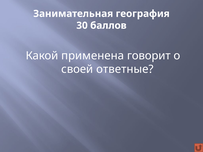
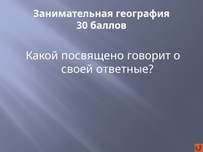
применена: применена -> посвящено
